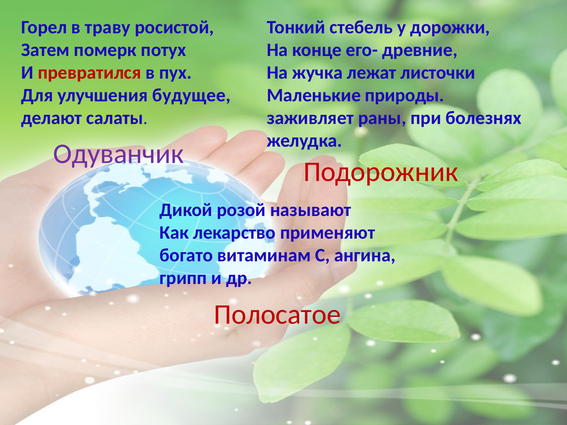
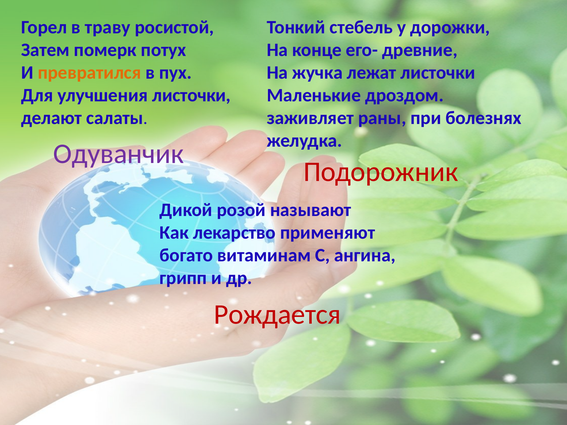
превратился colour: red -> orange
улучшения будущее: будущее -> листочки
природы: природы -> дроздом
Полосатое: Полосатое -> Рождается
